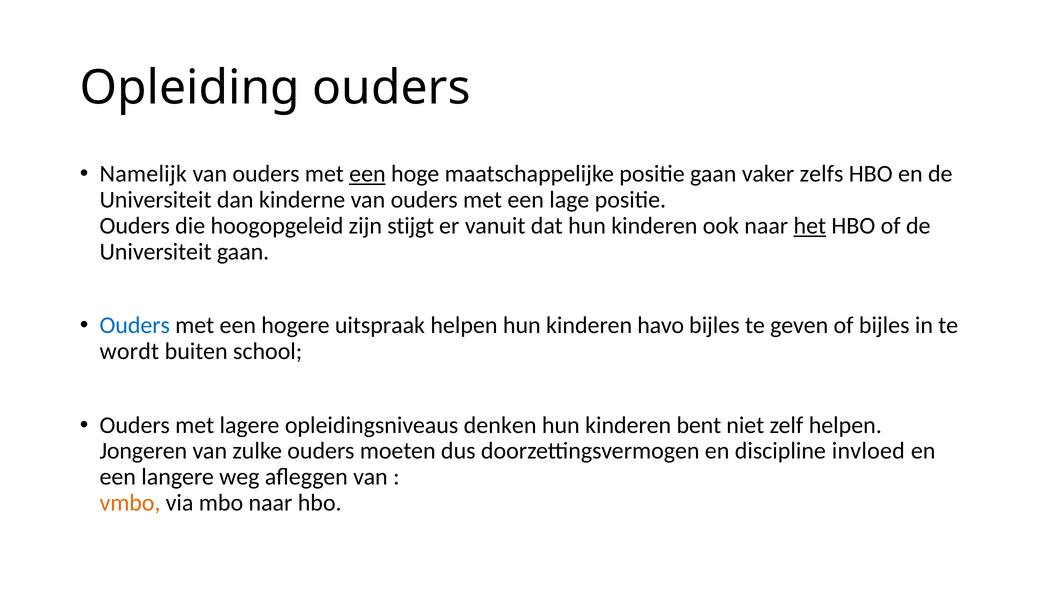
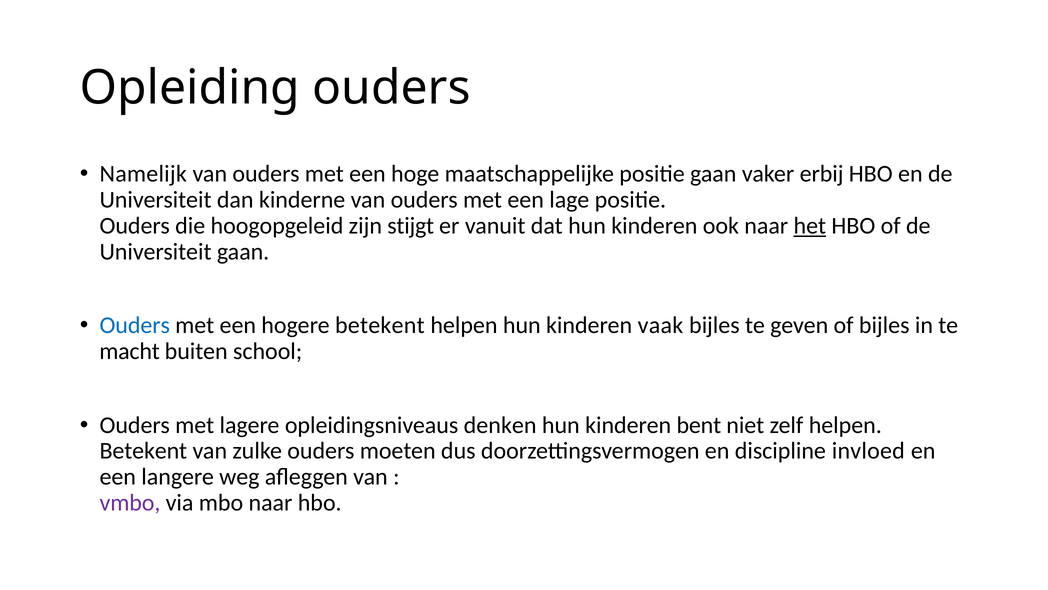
een at (367, 174) underline: present -> none
zelfs: zelfs -> erbij
hogere uitspraak: uitspraak -> betekent
havo: havo -> vaak
wordt: wordt -> macht
Jongeren at (143, 451): Jongeren -> Betekent
vmbo colour: orange -> purple
